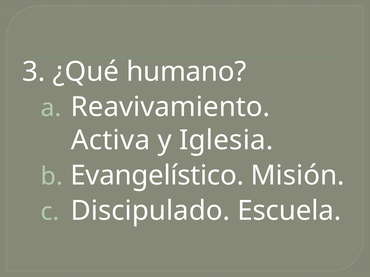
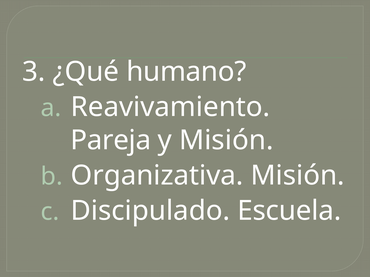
Activa: Activa -> Pareja
y Iglesia: Iglesia -> Misión
Evangelístico: Evangelístico -> Organizativa
